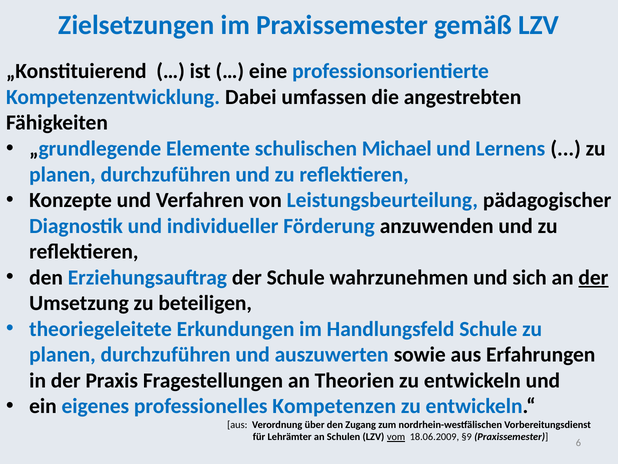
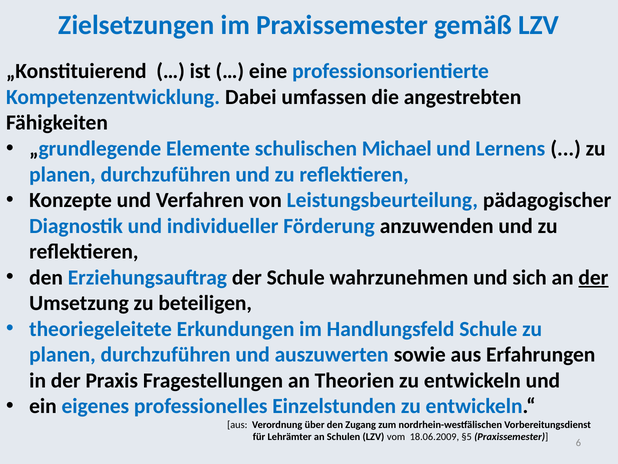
Kompetenzen: Kompetenzen -> Einzelstunden
vom underline: present -> none
§9: §9 -> §5
